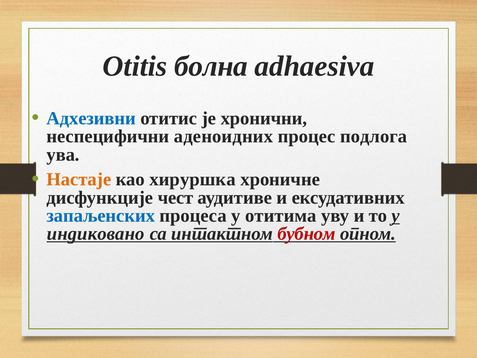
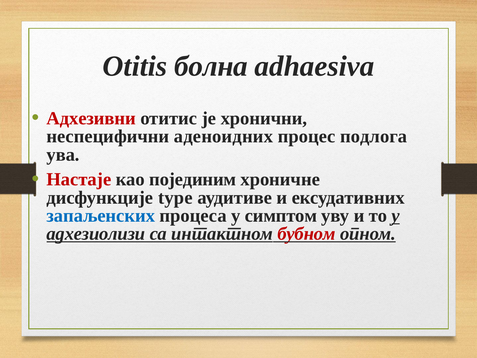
Адхезивни colour: blue -> red
Настаје colour: orange -> red
хируршка: хируршка -> појединим
чест: чест -> type
отитима: отитима -> симптом
индиковано: индиковано -> адхезиолизи
